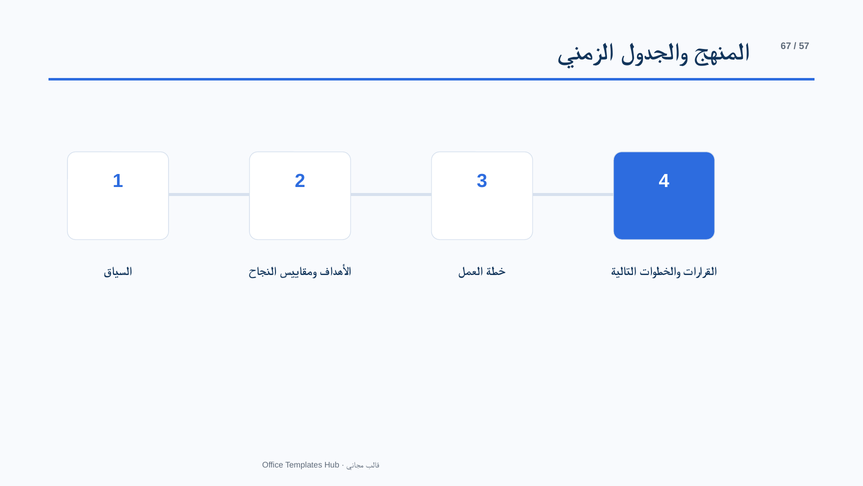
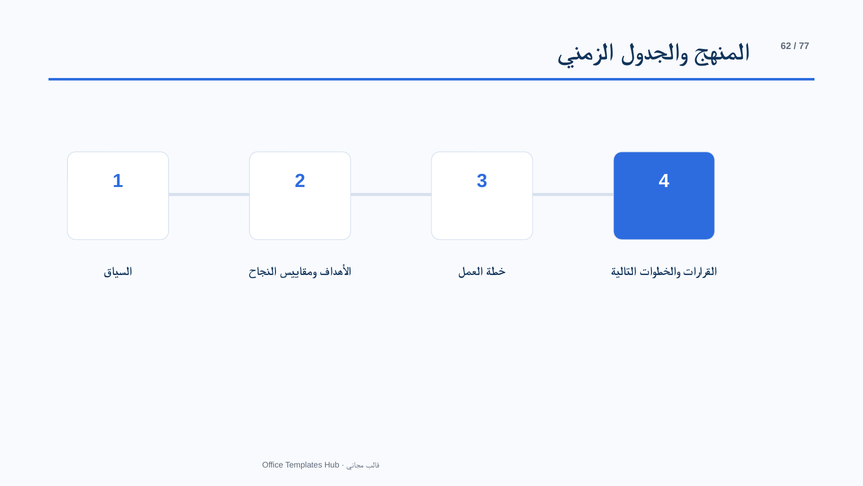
67: 67 -> 62
57: 57 -> 77
